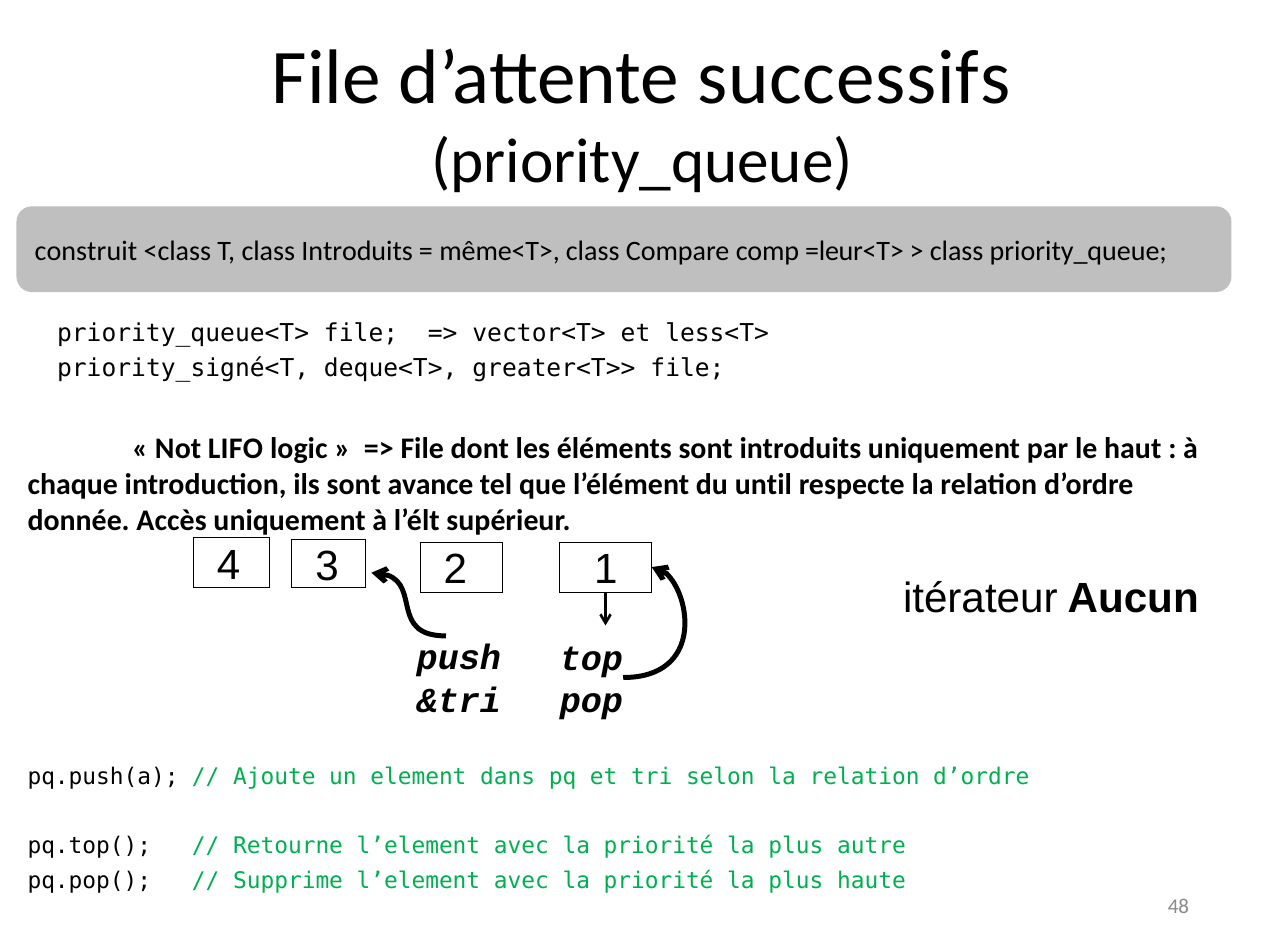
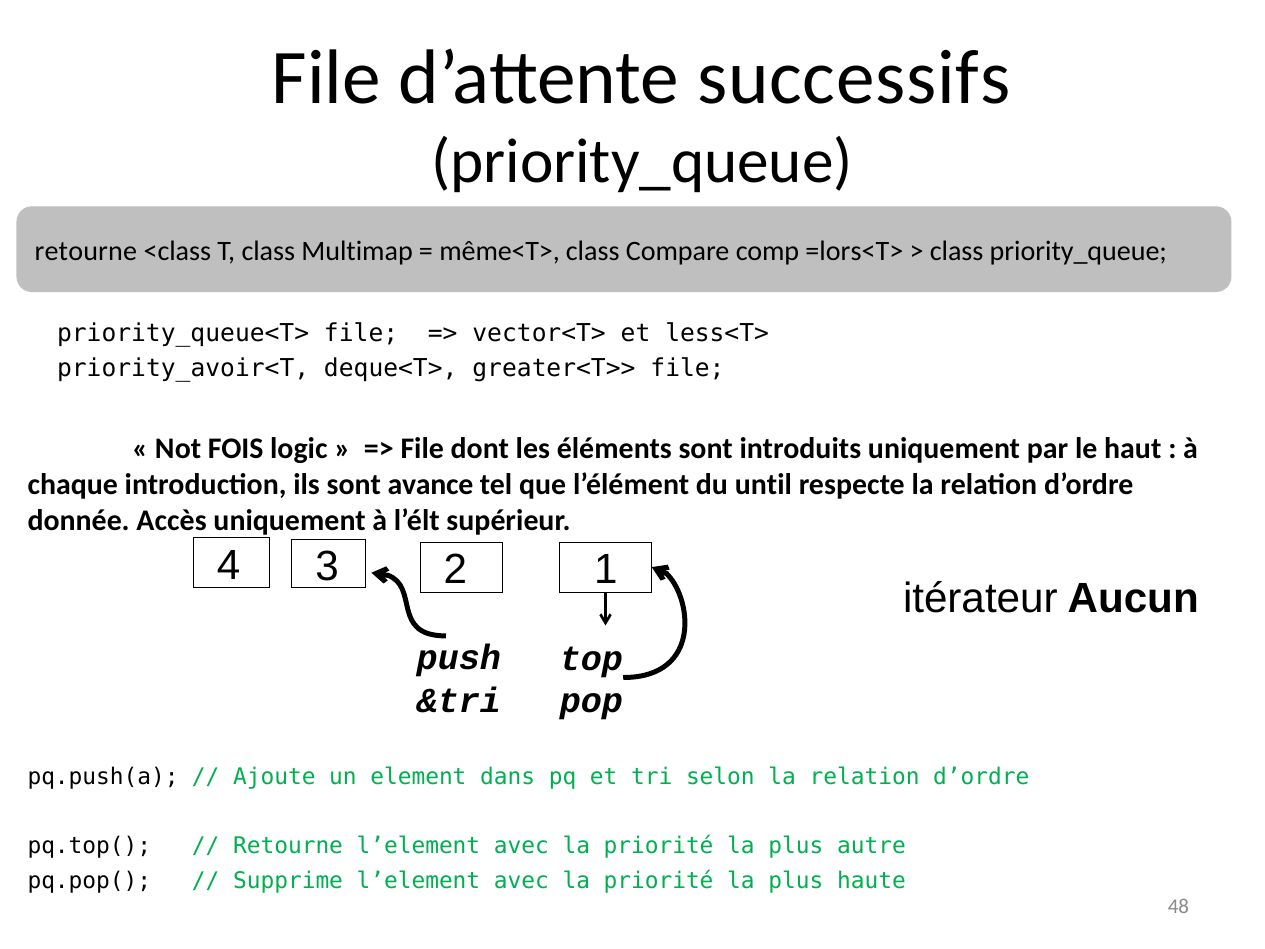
construit at (86, 251): construit -> retourne
class Introduits: Introduits -> Multimap
=leur<T>: =leur<T> -> =lors<T>
priority_signé<T: priority_signé<T -> priority_avoir<T
LIFO: LIFO -> FOIS
